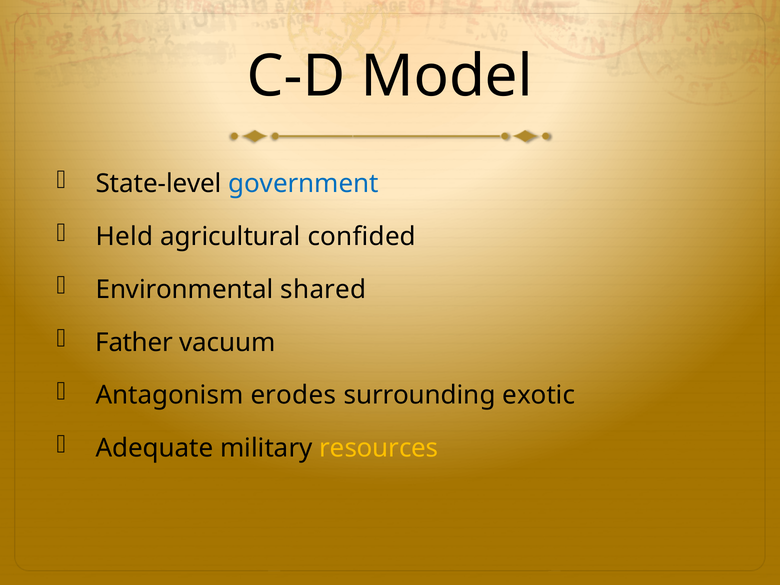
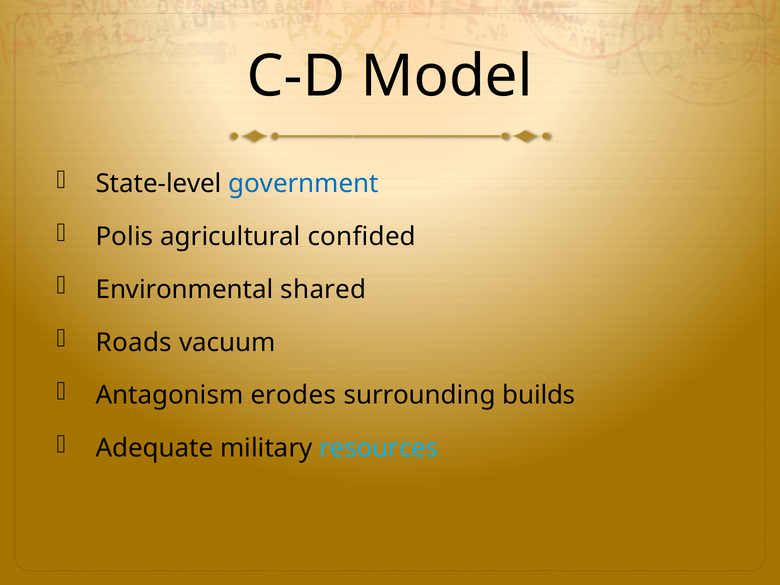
Held: Held -> Polis
Father: Father -> Roads
exotic: exotic -> builds
resources colour: yellow -> light blue
